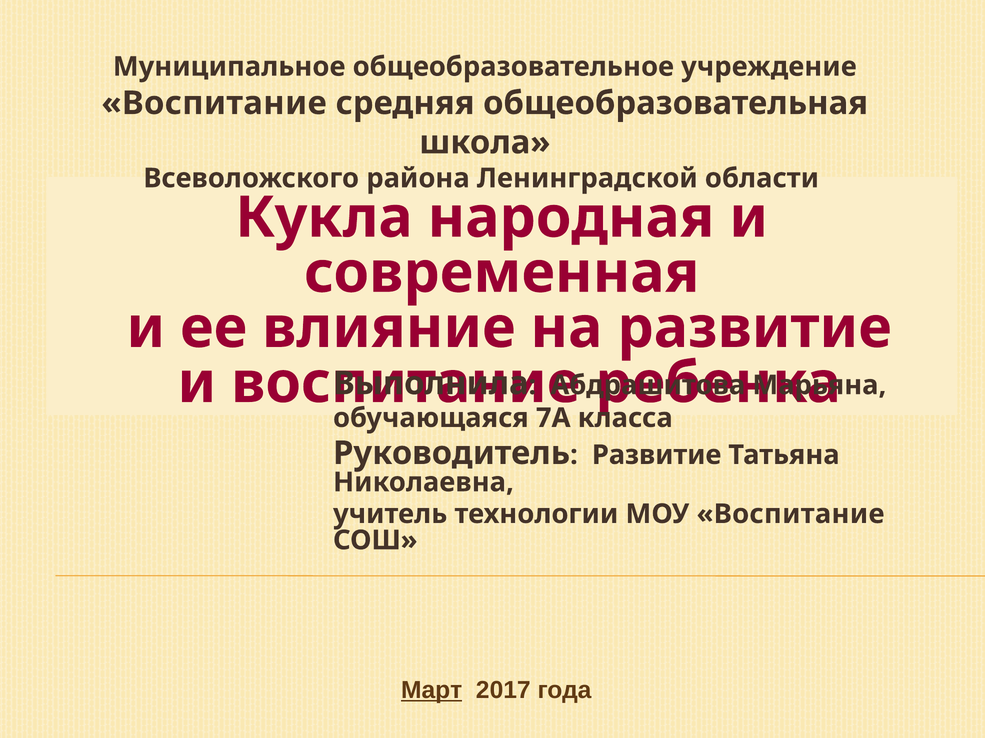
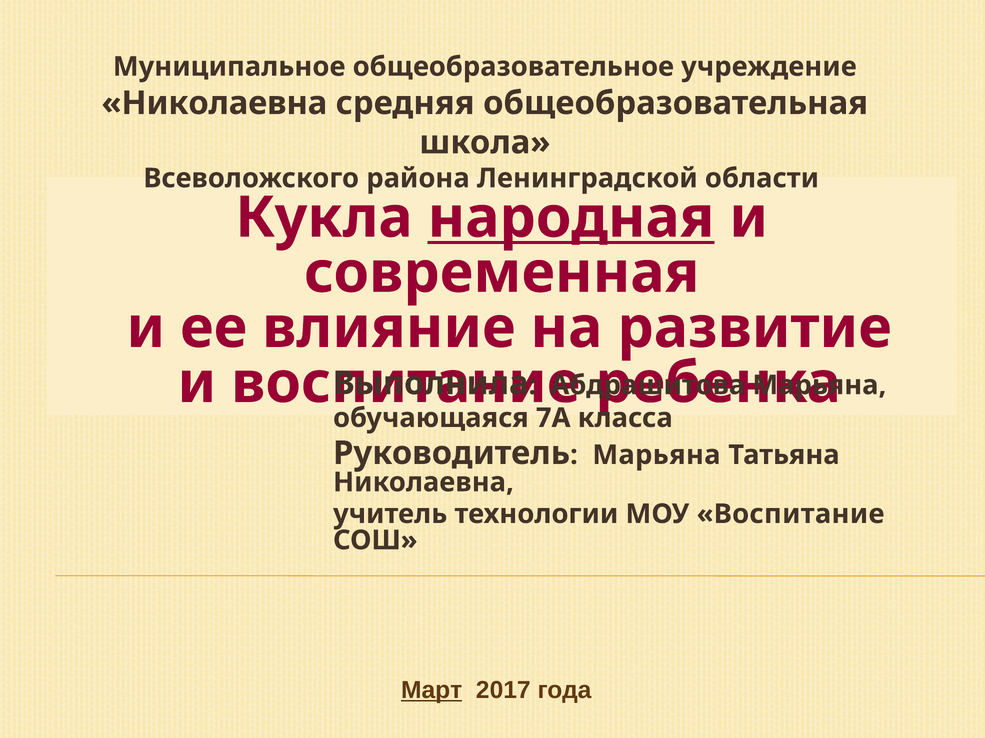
Воспитание at (214, 103): Воспитание -> Николаевна
народная underline: none -> present
Руководитель Развитие: Развитие -> Марьяна
